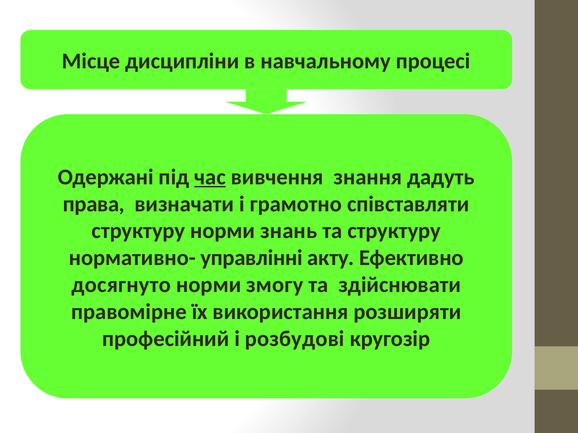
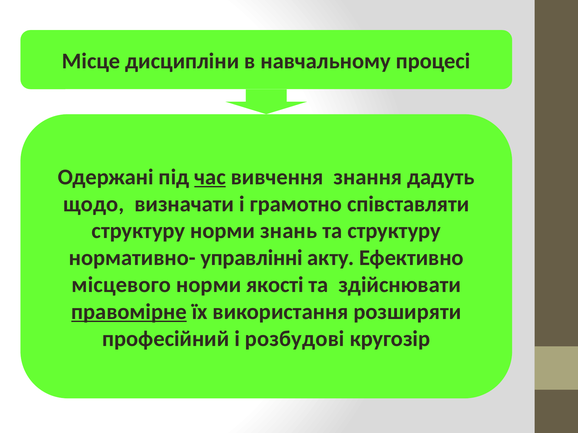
права: права -> щодо
досягнуто: досягнуто -> місцевого
змогу: змогу -> якості
правомірне underline: none -> present
